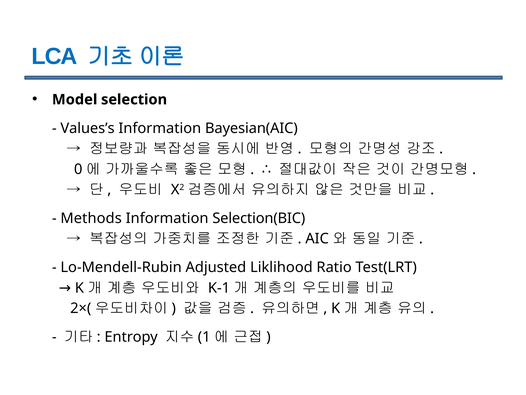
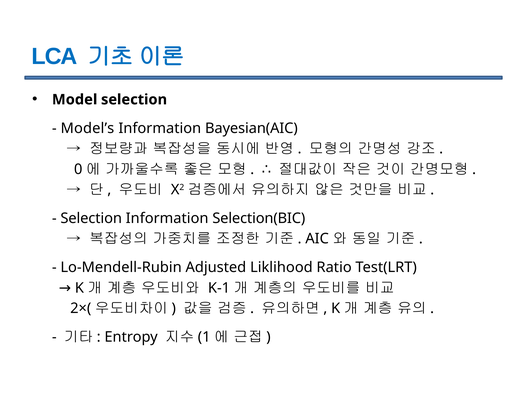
Values’s: Values’s -> Model’s
Methods at (91, 218): Methods -> Selection
